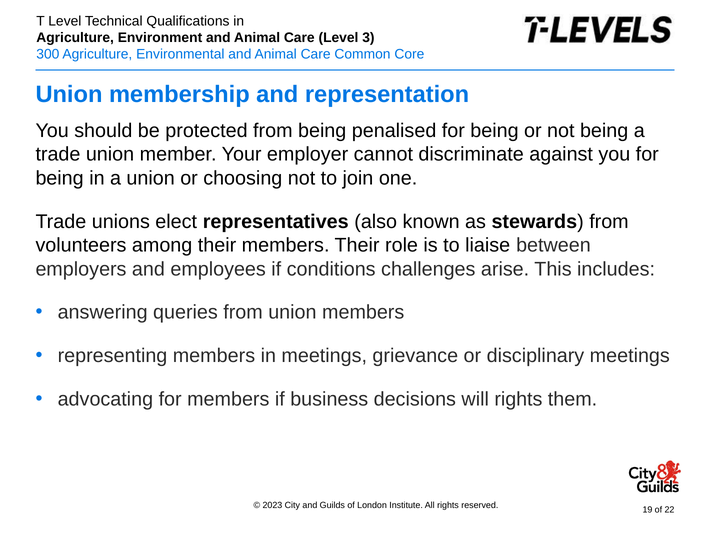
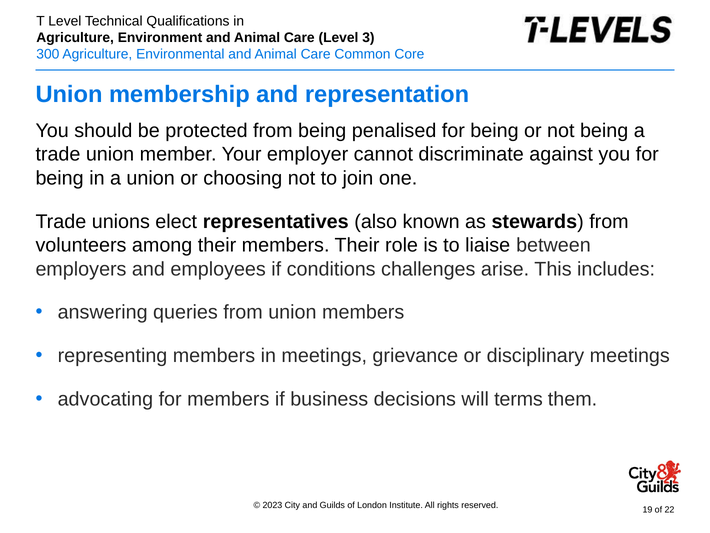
will rights: rights -> terms
